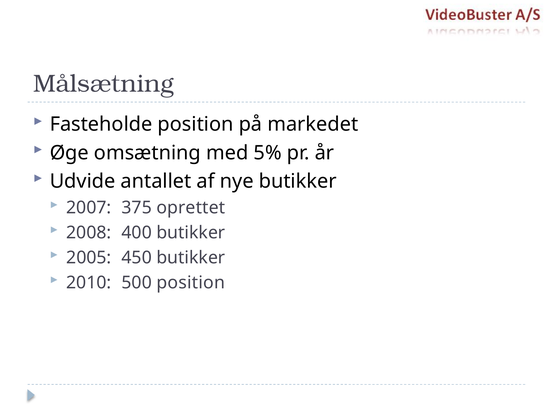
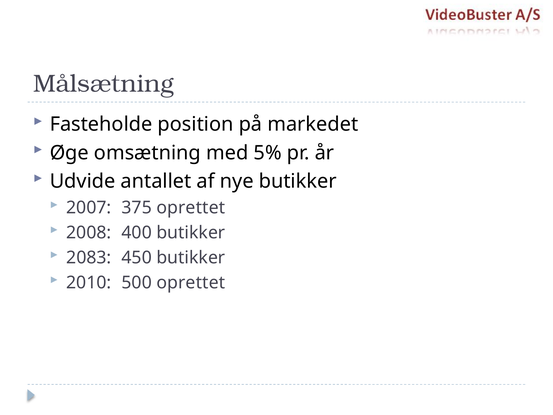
2005: 2005 -> 2083
500 position: position -> oprettet
